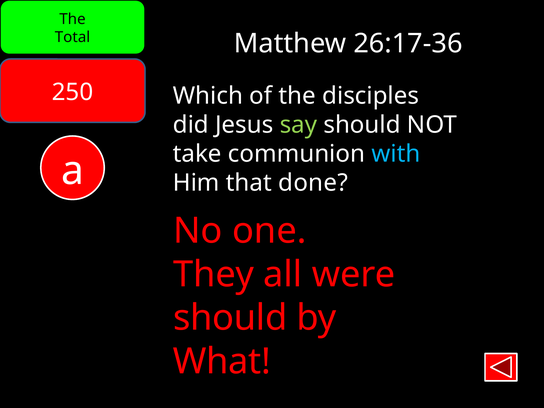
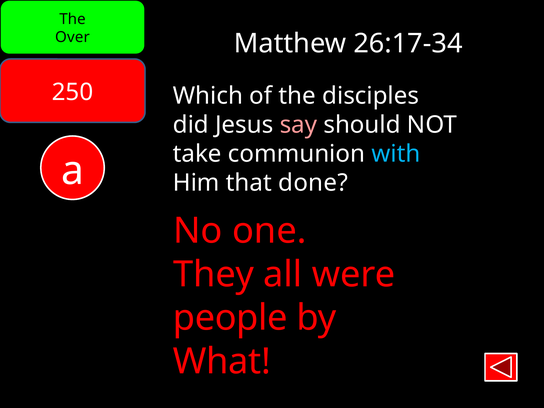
Total: Total -> Over
26:17-36: 26:17-36 -> 26:17-34
say colour: light green -> pink
should at (230, 318): should -> people
